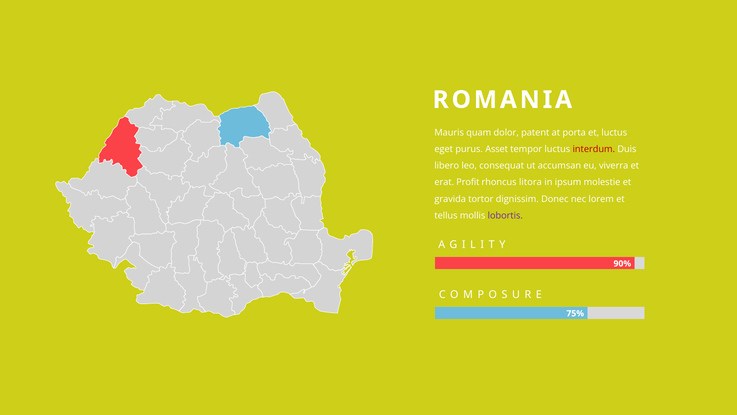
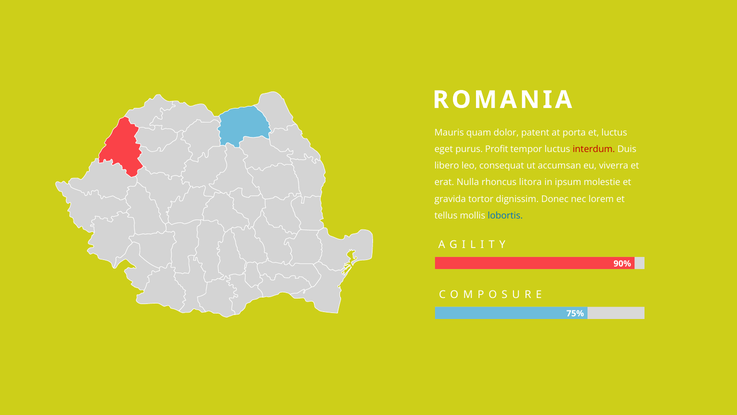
Asset: Asset -> Profit
Profit: Profit -> Nulla
lobortis colour: purple -> blue
